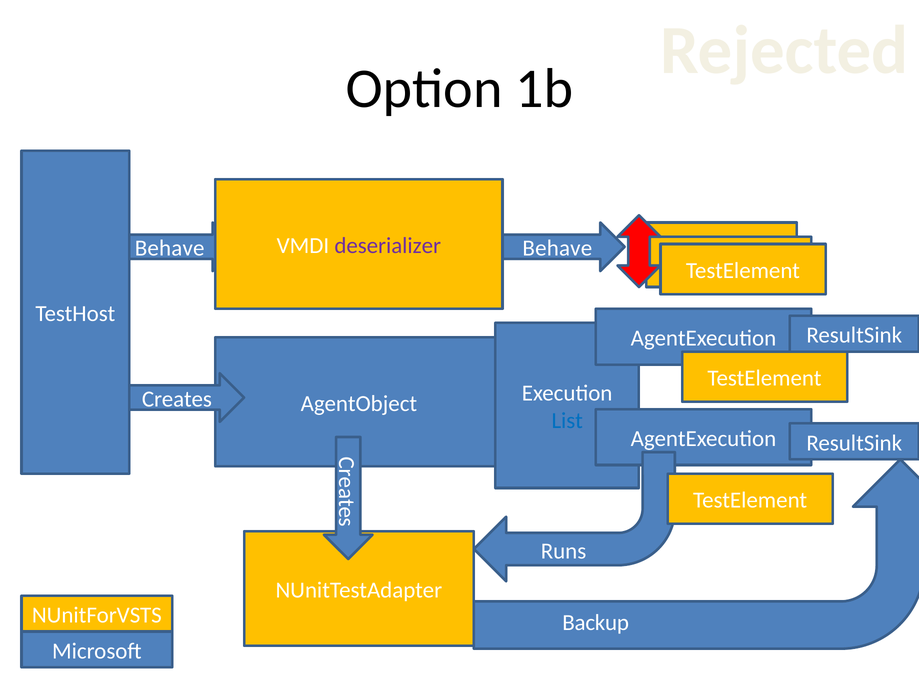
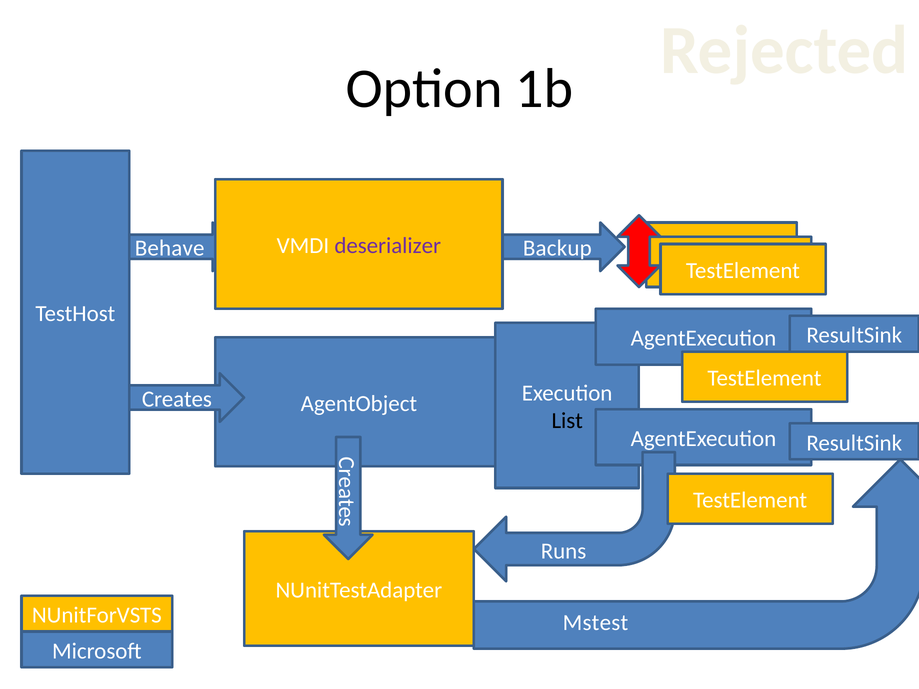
Behave at (557, 248): Behave -> Backup
List colour: blue -> black
Backup: Backup -> Mstest
